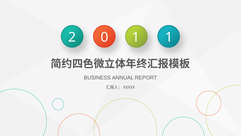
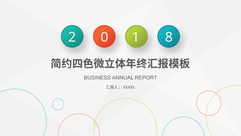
1 1: 1 -> 8
